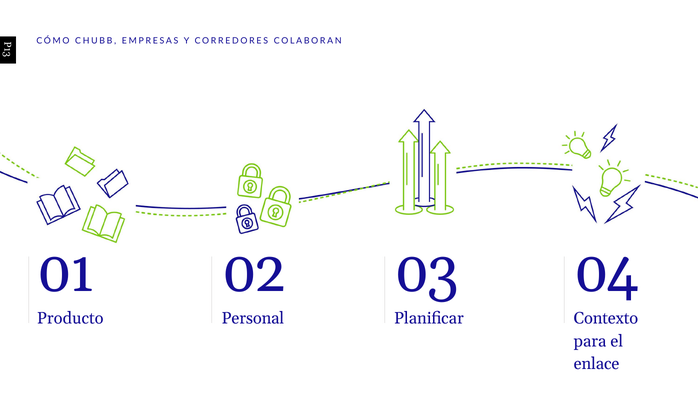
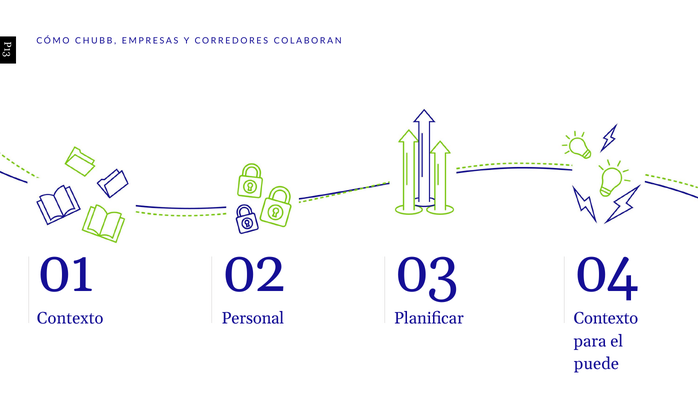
Producto at (70, 318): Producto -> Contexto
enlace: enlace -> puede
